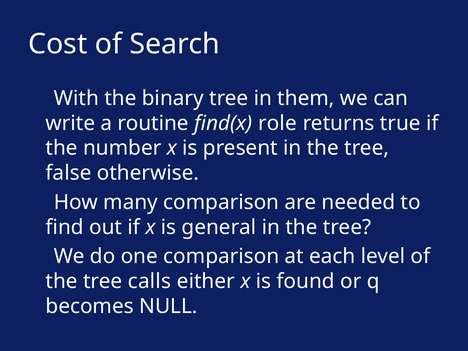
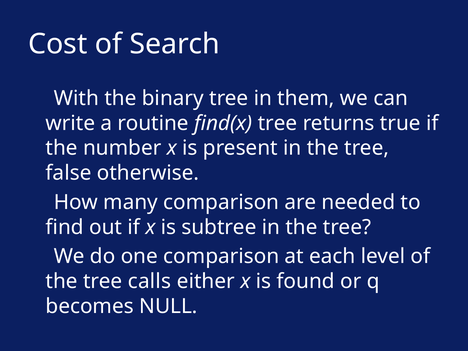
find(x role: role -> tree
general: general -> subtree
